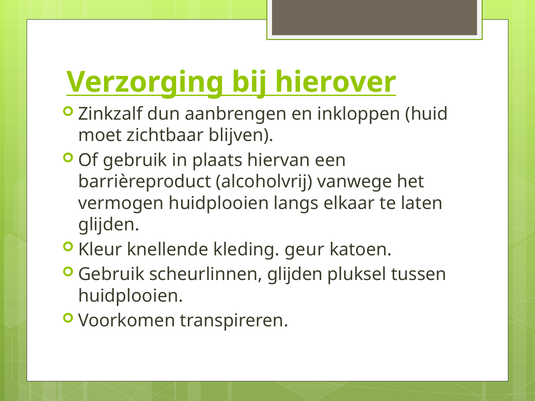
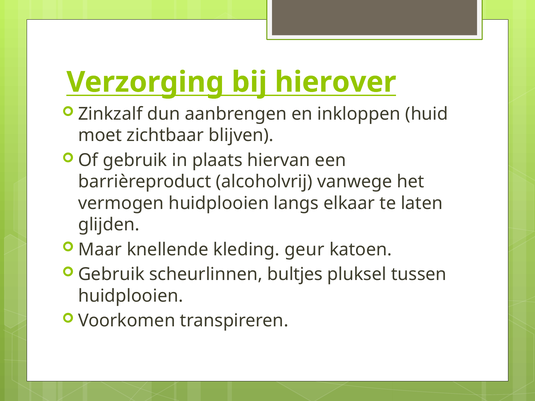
Kleur: Kleur -> Maar
scheurlinnen glijden: glijden -> bultjes
